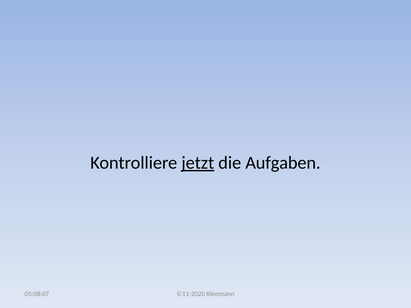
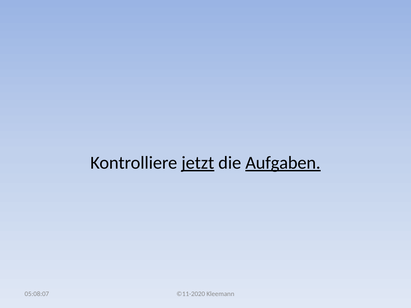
Aufgaben underline: none -> present
